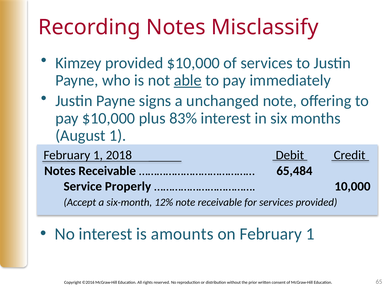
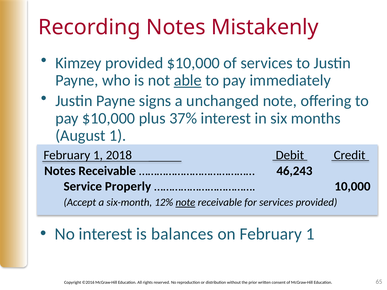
Misclassify: Misclassify -> Mistakenly
83%: 83% -> 37%
65,484: 65,484 -> 46,243
note at (185, 203) underline: none -> present
amounts: amounts -> balances
